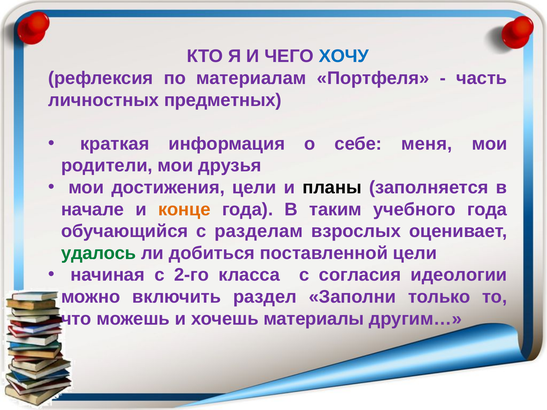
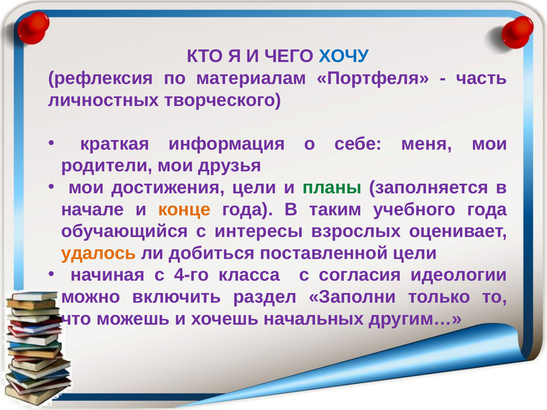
предметных: предметных -> творческого
планы colour: black -> green
разделам: разделам -> интересы
удалось colour: green -> orange
2-го: 2-го -> 4-го
материалы: материалы -> начальных
